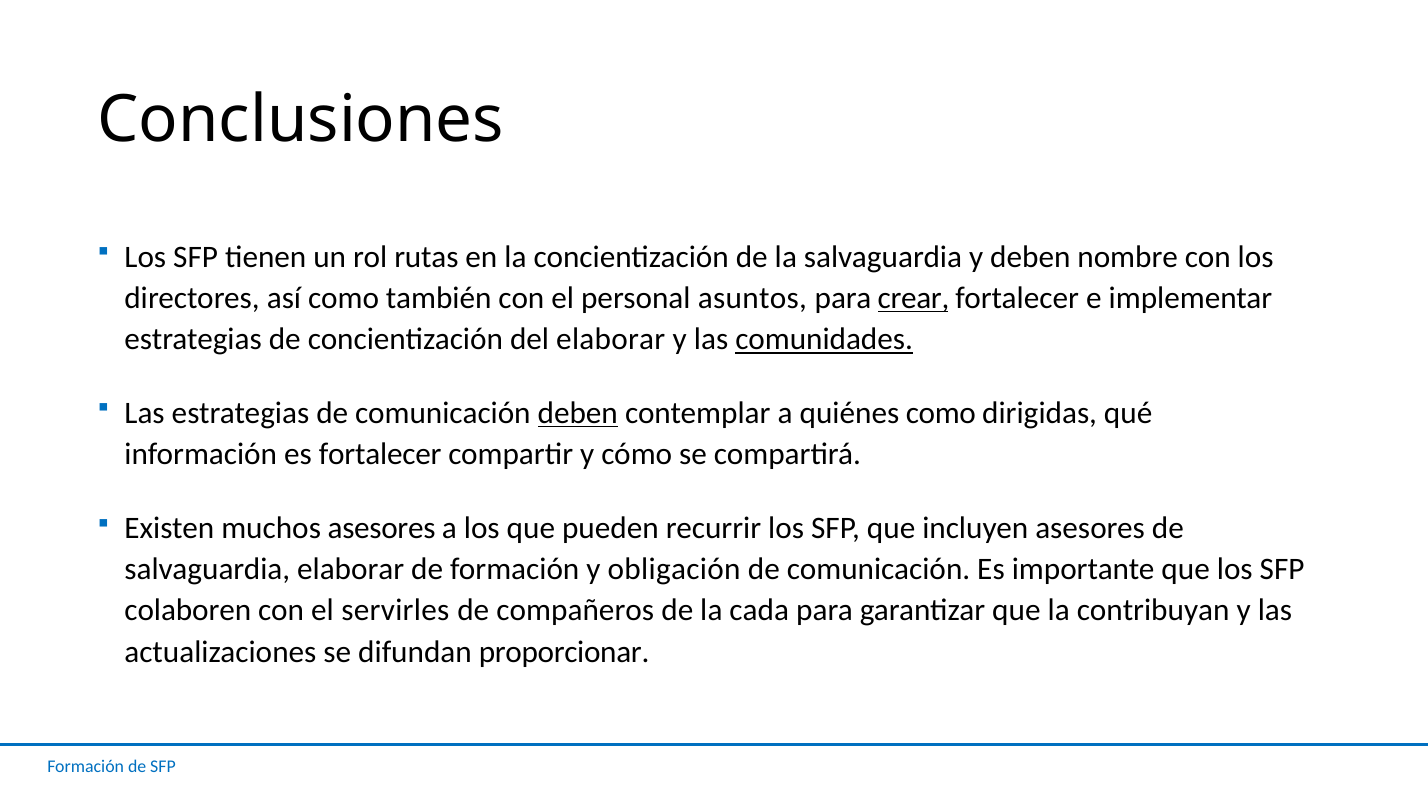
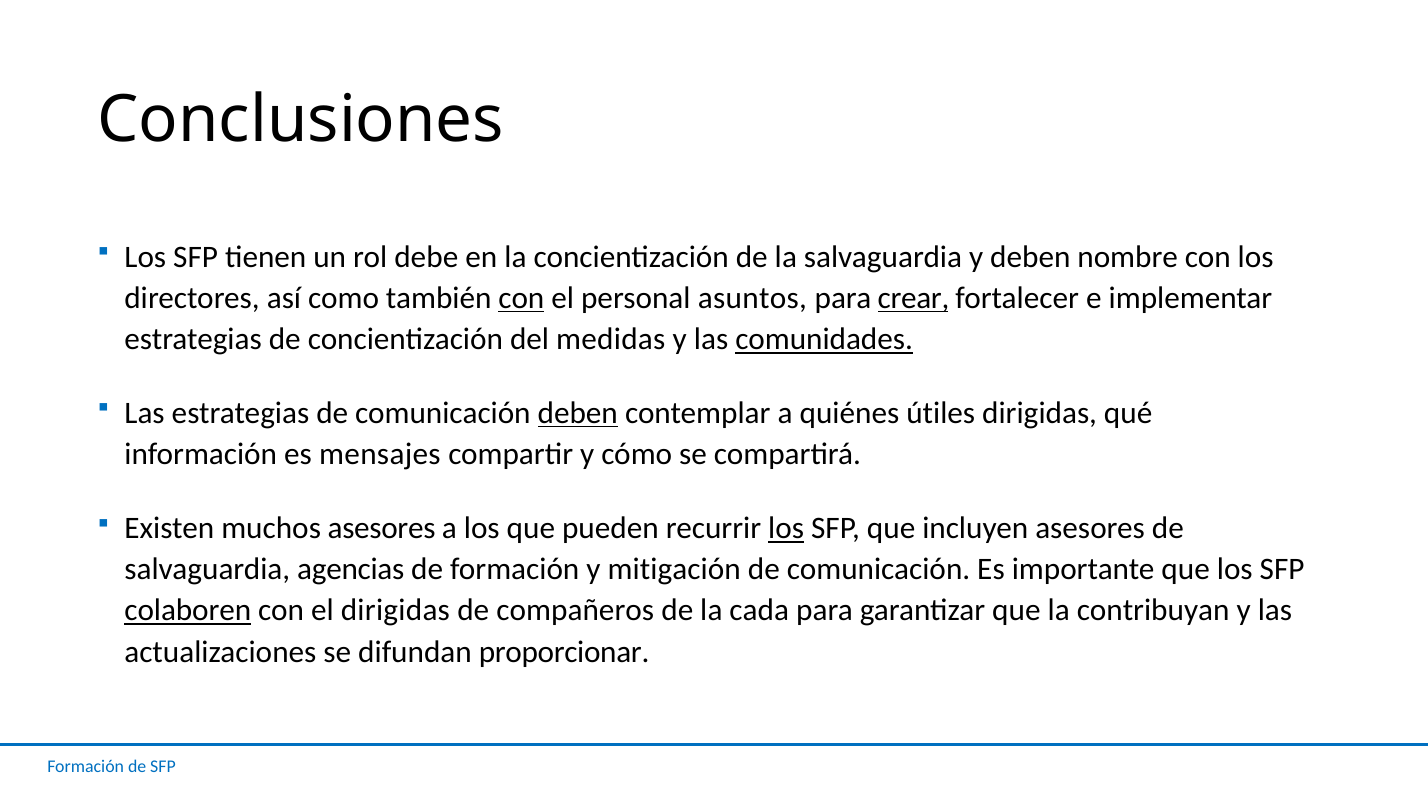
rutas: rutas -> debe
con at (521, 298) underline: none -> present
del elaborar: elaborar -> medidas
quiénes como: como -> útiles
es fortalecer: fortalecer -> mensajes
los at (786, 528) underline: none -> present
salvaguardia elaborar: elaborar -> agencias
obligación: obligación -> mitigación
colaboren underline: none -> present
el servirles: servirles -> dirigidas
